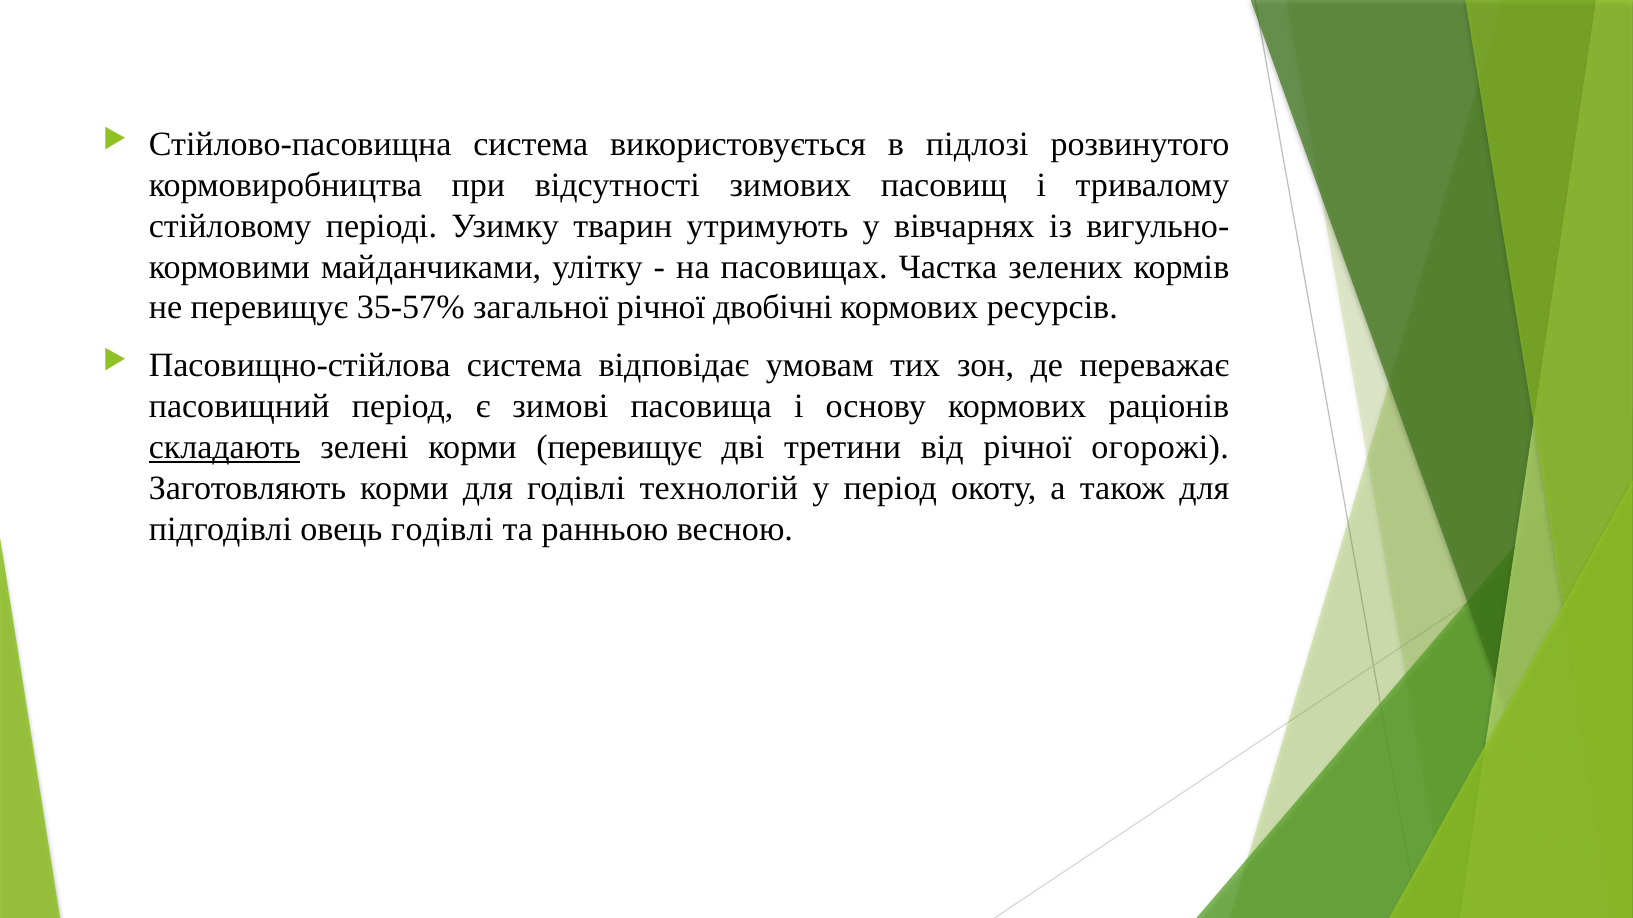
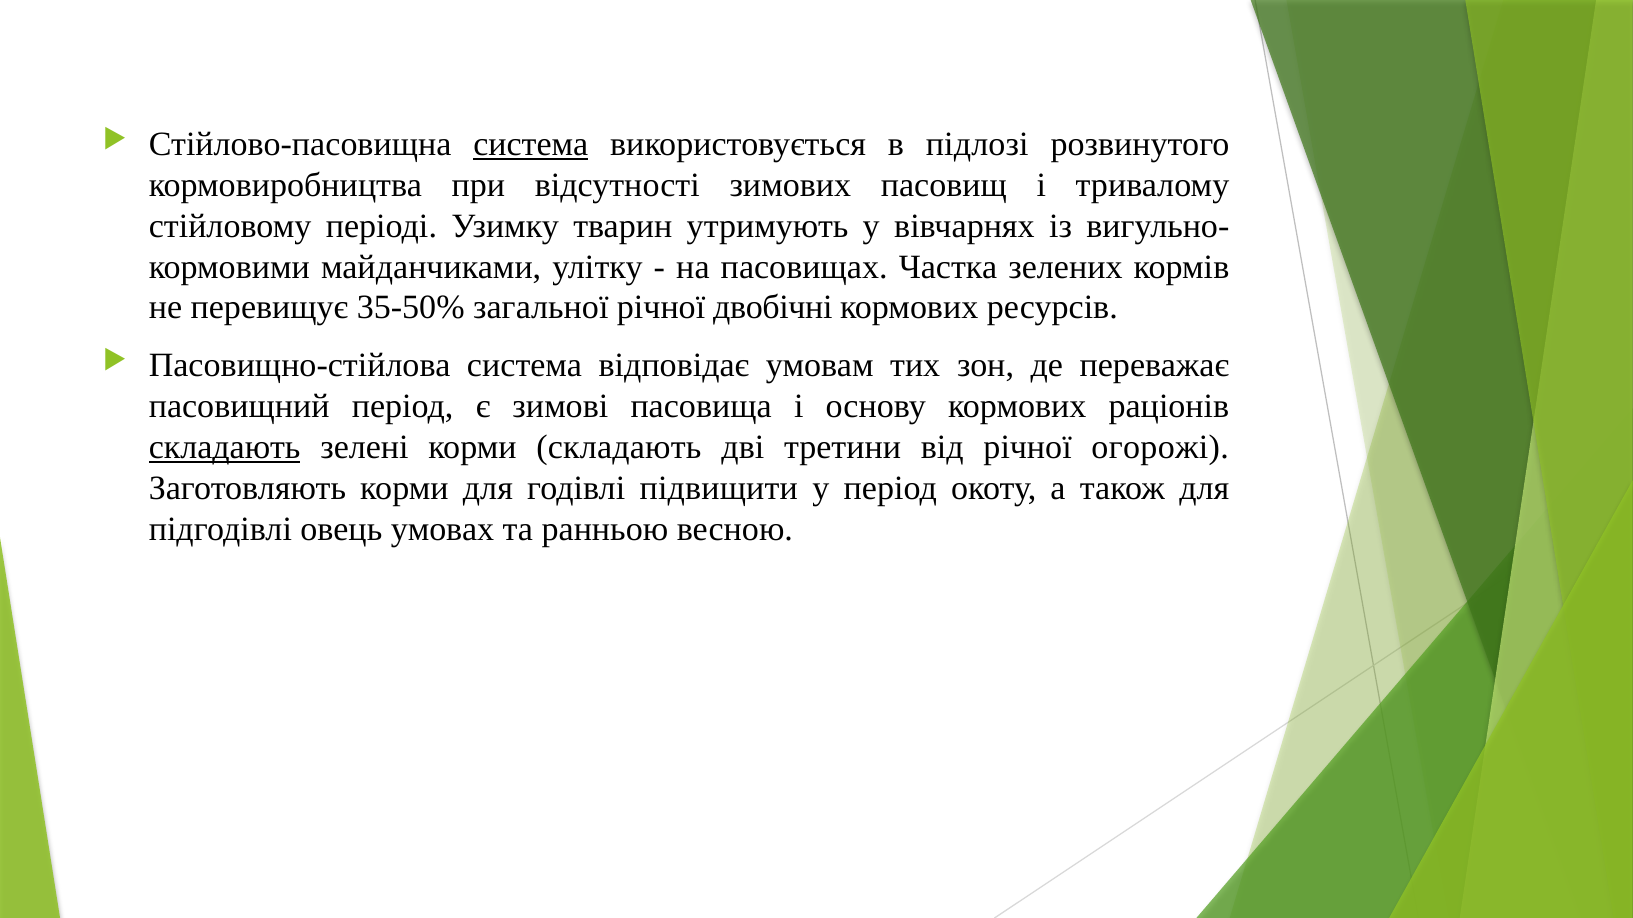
система at (531, 145) underline: none -> present
35-57%: 35-57% -> 35-50%
корми перевищує: перевищує -> складають
технологій: технологій -> підвищити
овець годівлі: годівлі -> умовах
